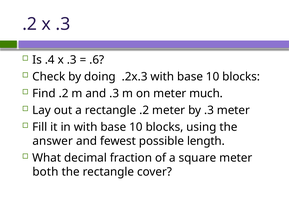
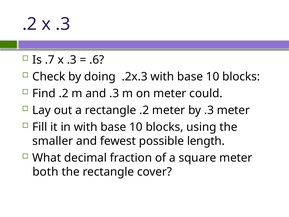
.4: .4 -> .7
much: much -> could
answer: answer -> smaller
